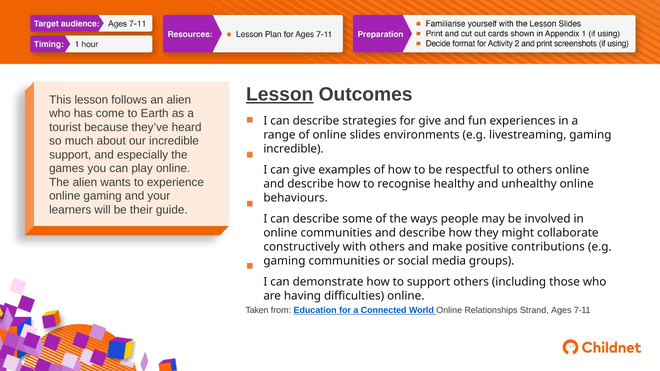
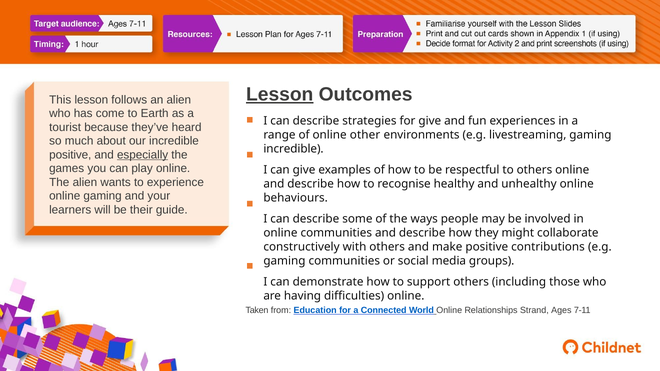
slides: slides -> other
support at (70, 155): support -> positive
especially underline: none -> present
